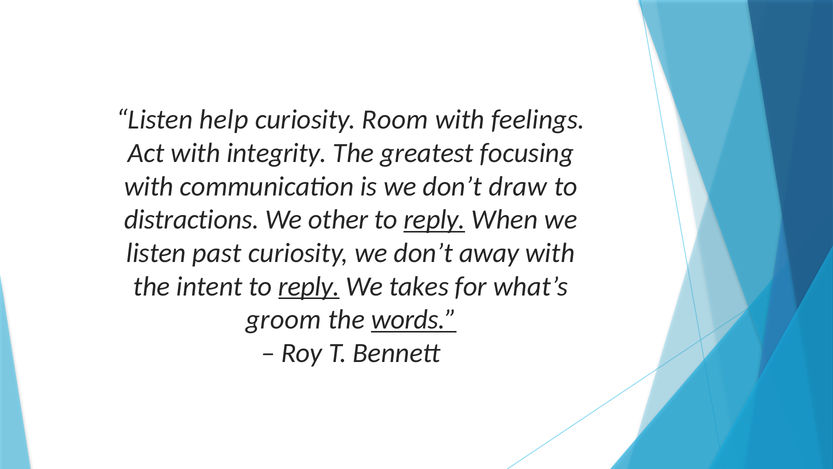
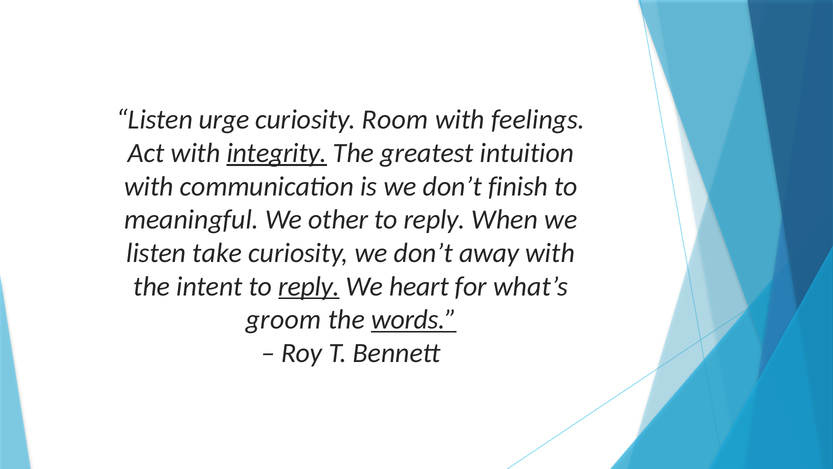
help: help -> urge
integrity underline: none -> present
focusing: focusing -> intuition
draw: draw -> finish
distractions: distractions -> meaningful
reply at (435, 220) underline: present -> none
past: past -> take
takes: takes -> heart
